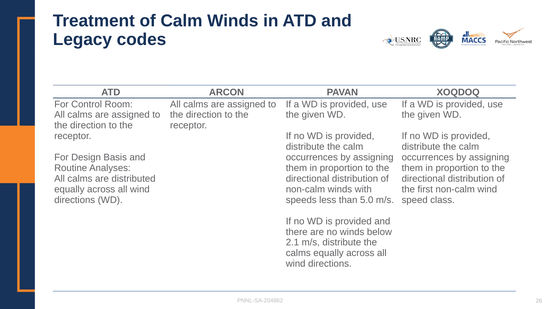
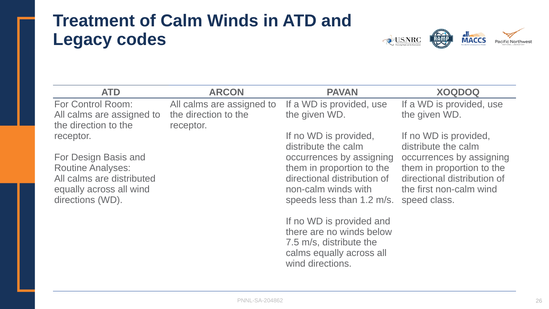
5.0: 5.0 -> 1.2
2.1: 2.1 -> 7.5
